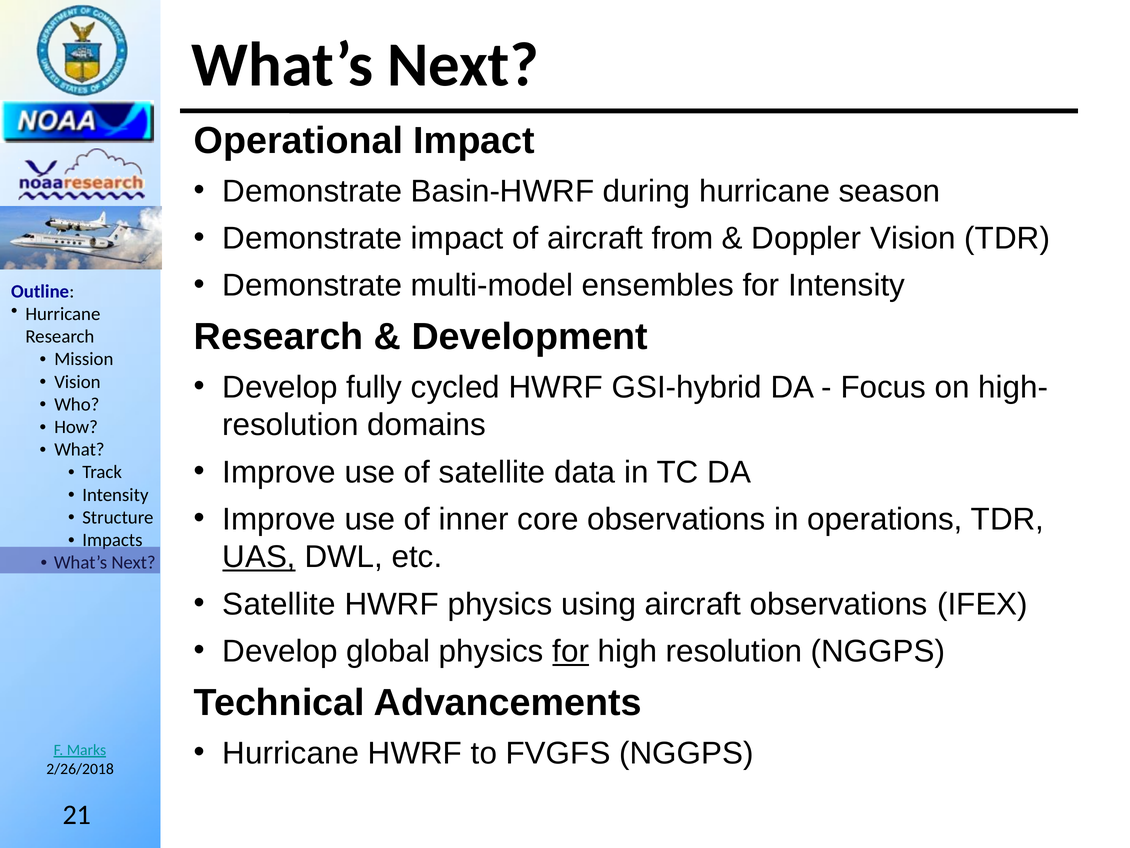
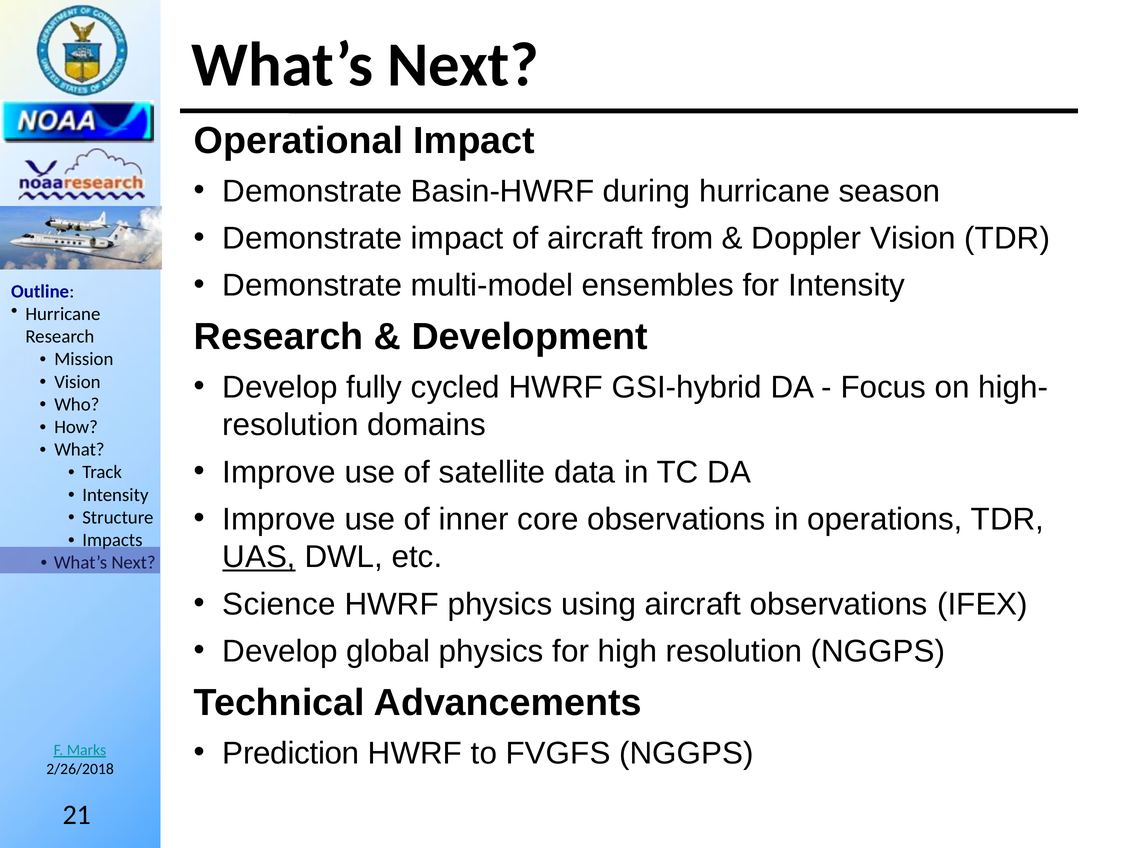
Satellite at (279, 604): Satellite -> Science
for at (571, 651) underline: present -> none
Hurricane at (291, 753): Hurricane -> Prediction
